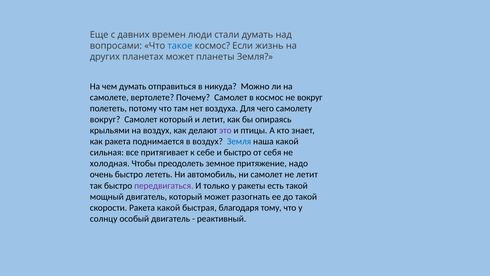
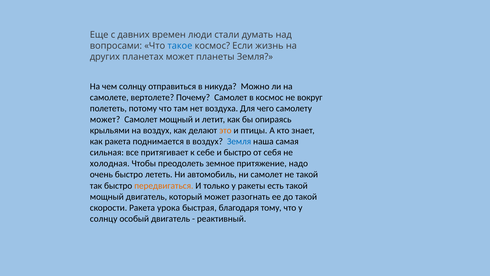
чем думать: думать -> солнцу
вокруг at (105, 119): вокруг -> может
Самолет который: который -> мощный
это colour: purple -> orange
наша какой: какой -> самая
не летит: летит -> такой
передвигаться colour: purple -> orange
Ракета какой: какой -> урока
